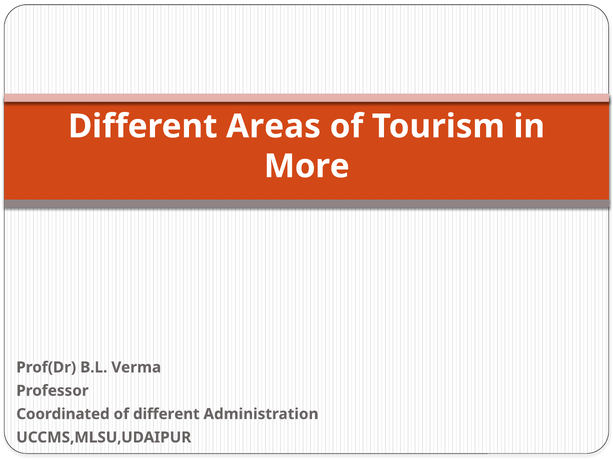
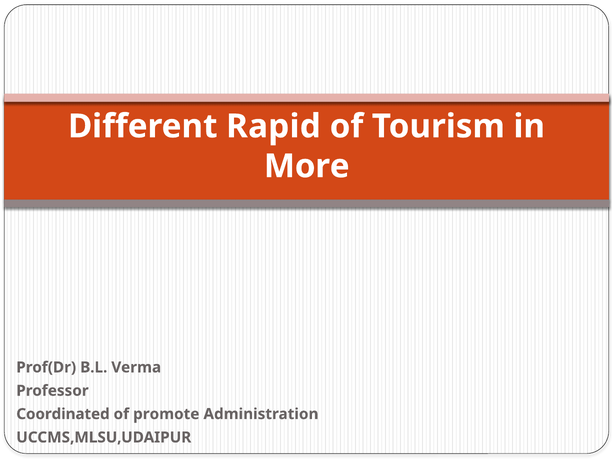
Areas: Areas -> Rapid
of different: different -> promote
